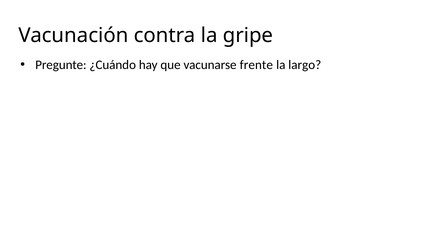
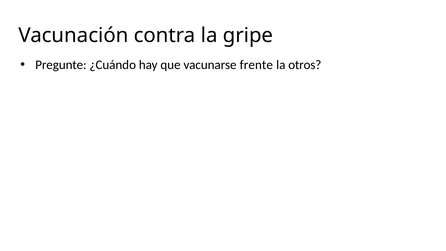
largo: largo -> otros
